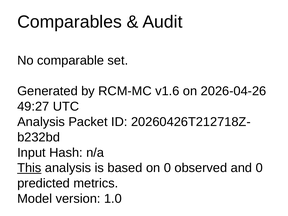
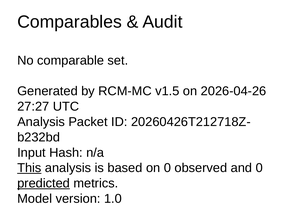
v1.6: v1.6 -> v1.5
49:27: 49:27 -> 27:27
predicted underline: none -> present
